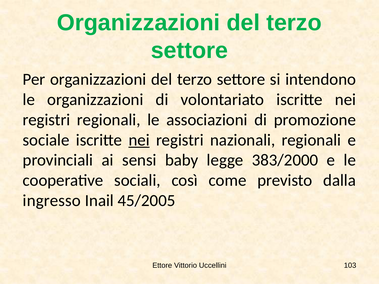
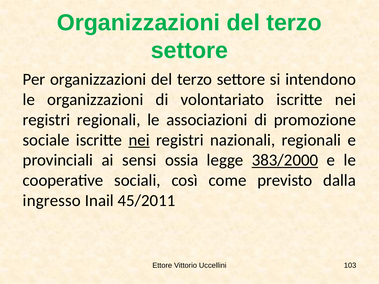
baby: baby -> ossia
383/2000 underline: none -> present
45/2005: 45/2005 -> 45/2011
